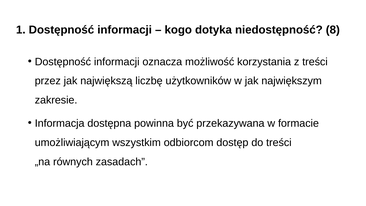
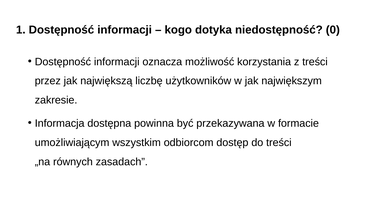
8: 8 -> 0
